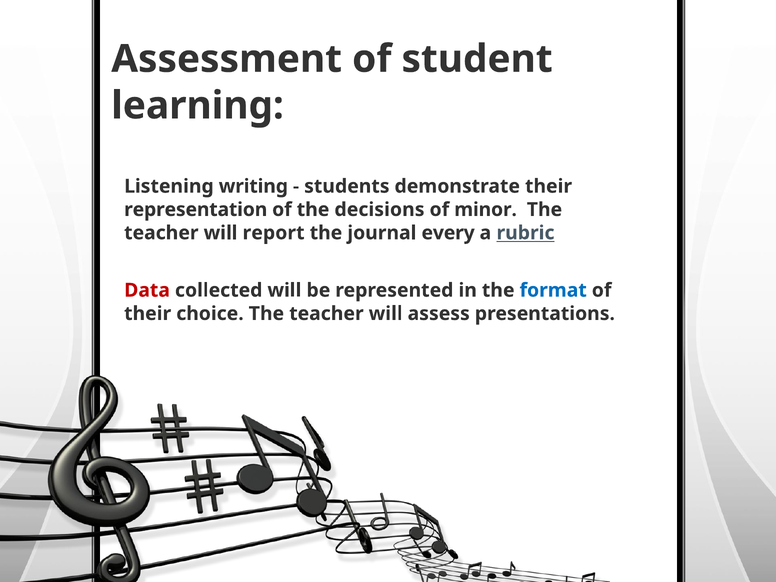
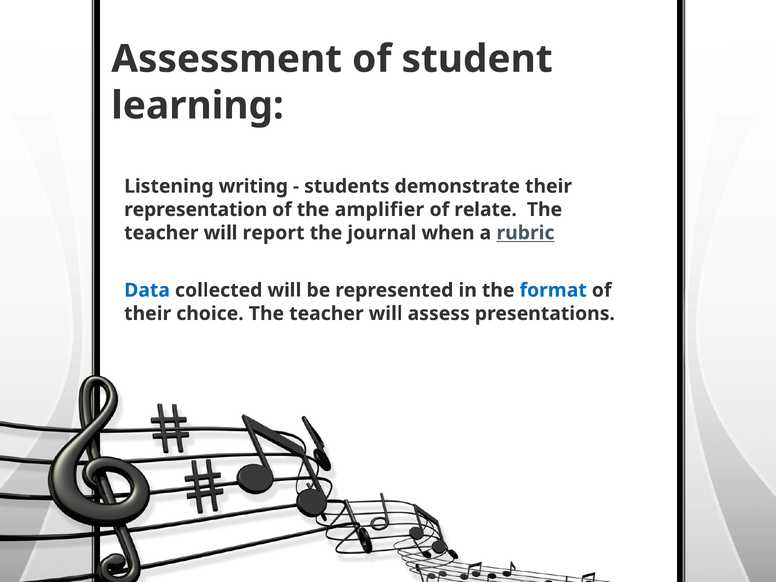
decisions: decisions -> amplifier
minor: minor -> relate
every: every -> when
Data colour: red -> blue
